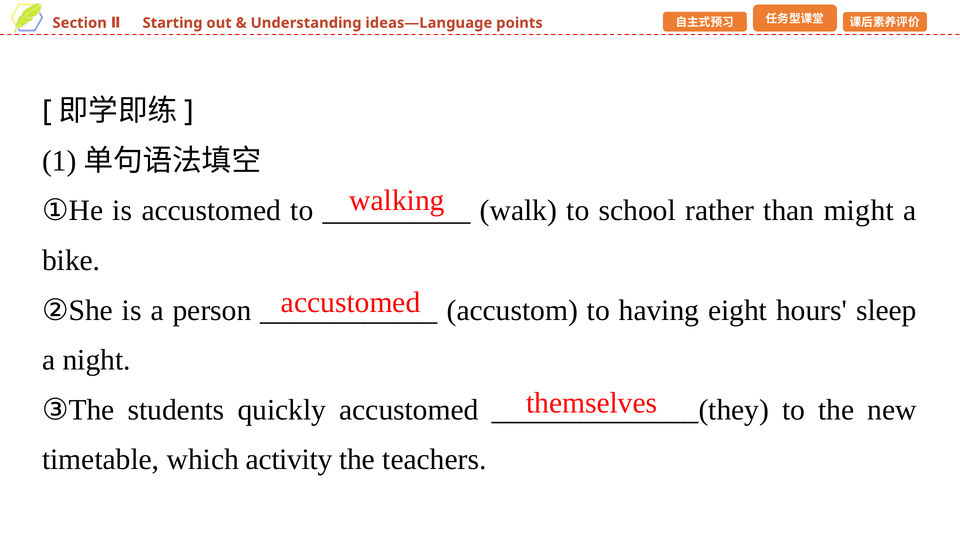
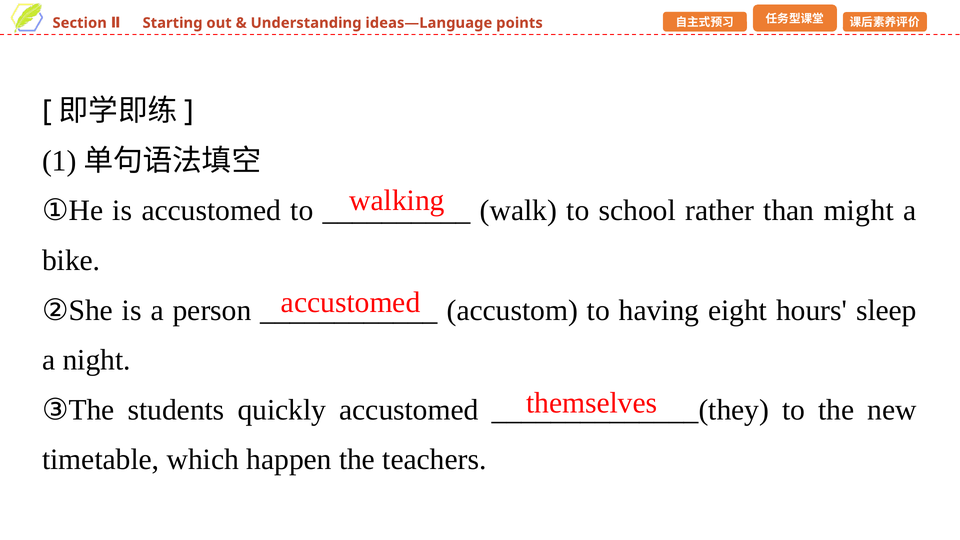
activity: activity -> happen
